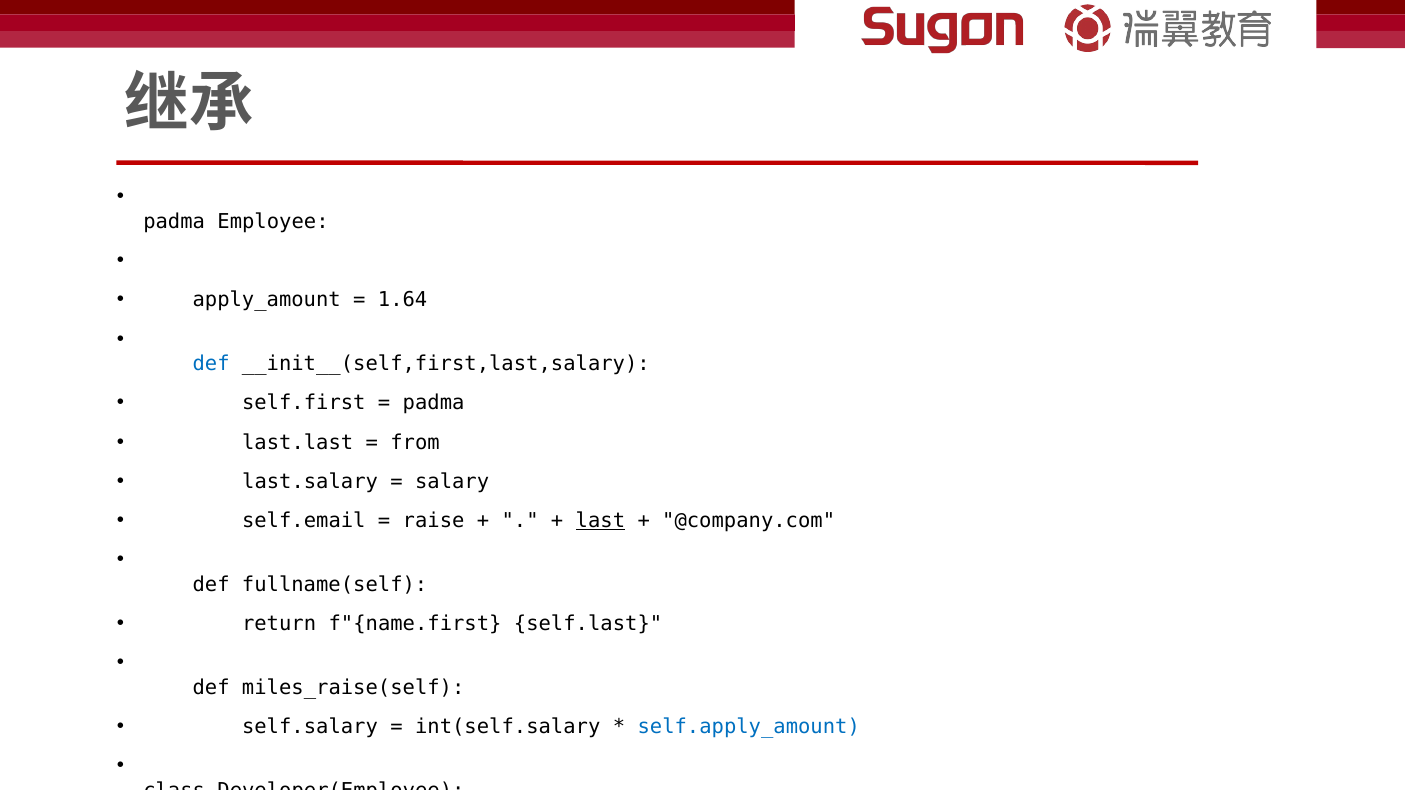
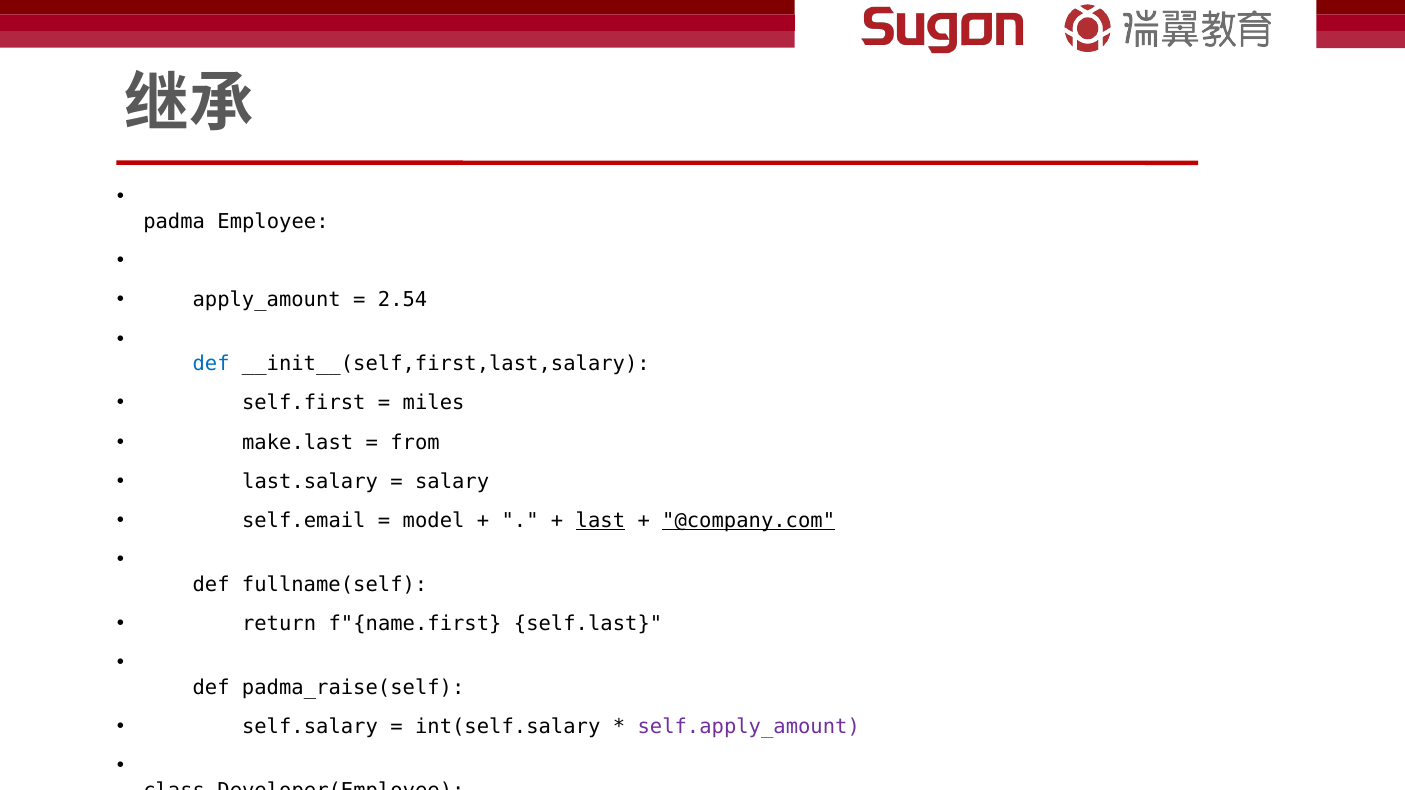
1.64: 1.64 -> 2.54
padma at (434, 403): padma -> miles
last.last: last.last -> make.last
raise: raise -> model
@company.com underline: none -> present
miles_raise(self: miles_raise(self -> padma_raise(self
self.apply_amount colour: blue -> purple
